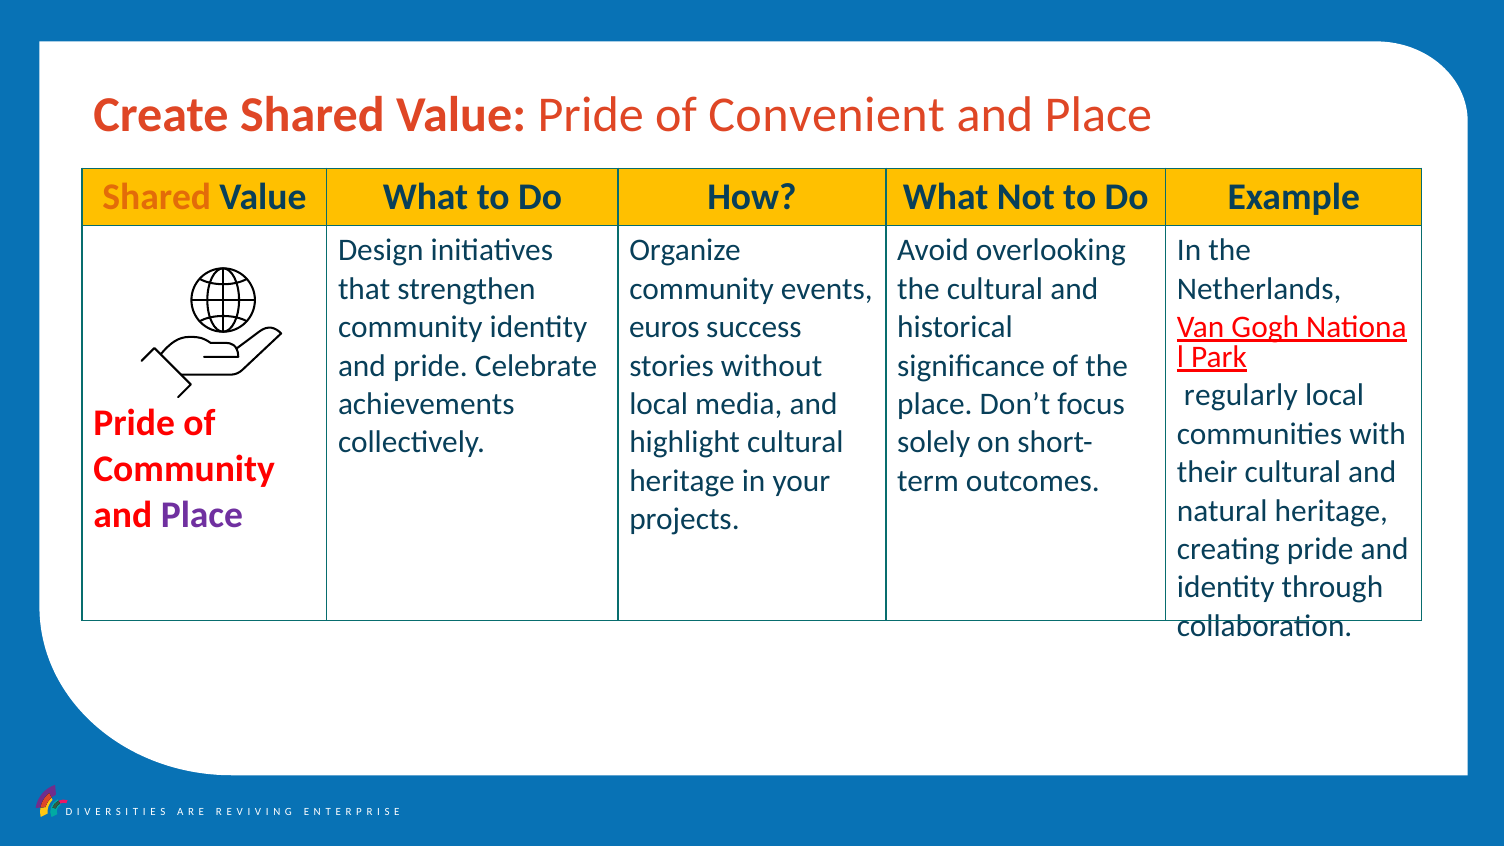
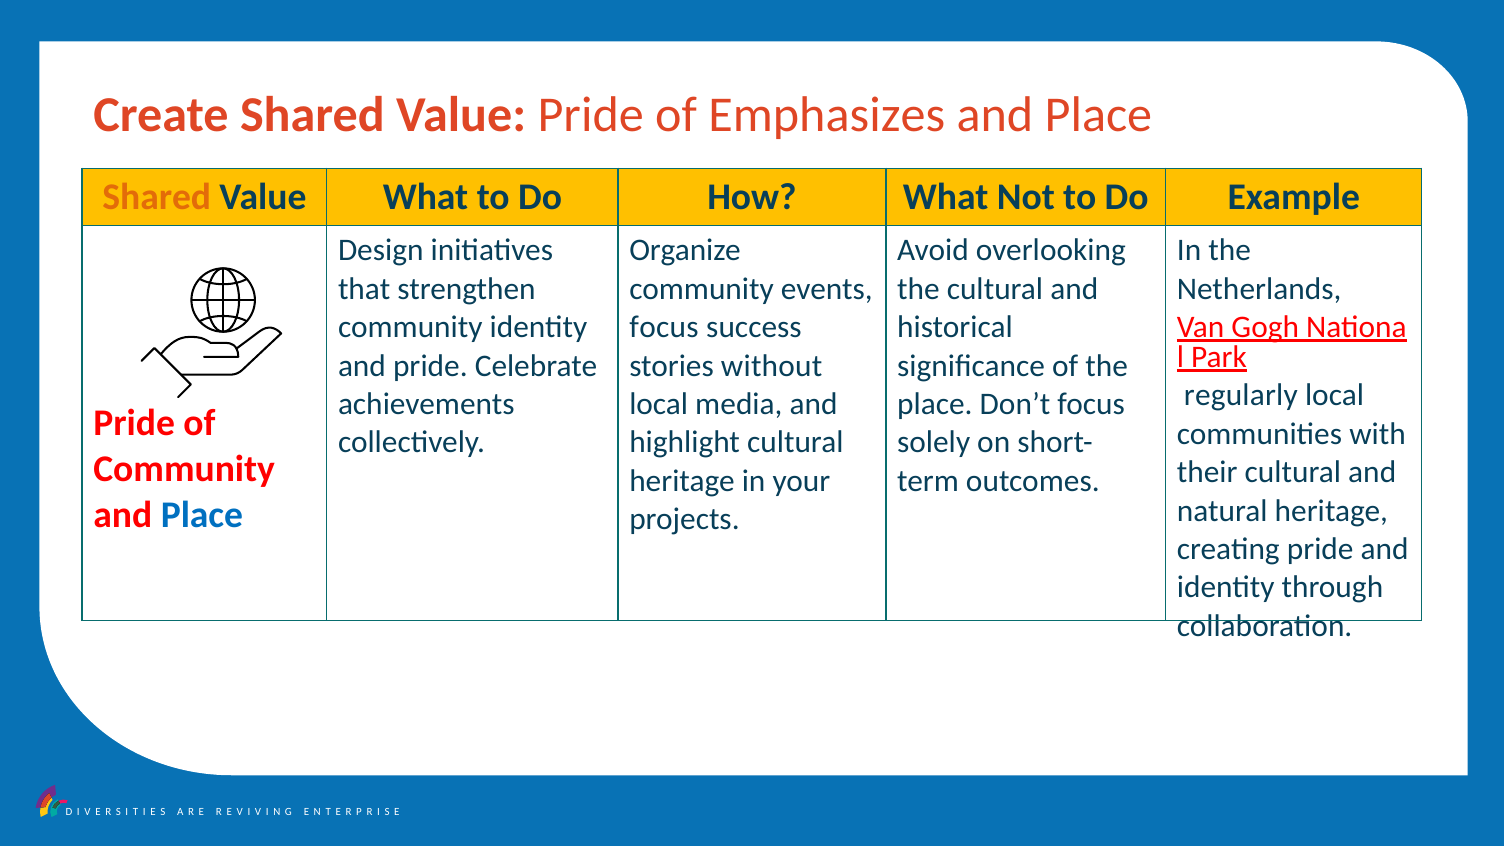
Convenient: Convenient -> Emphasizes
euros at (664, 327): euros -> focus
Place at (202, 515) colour: purple -> blue
